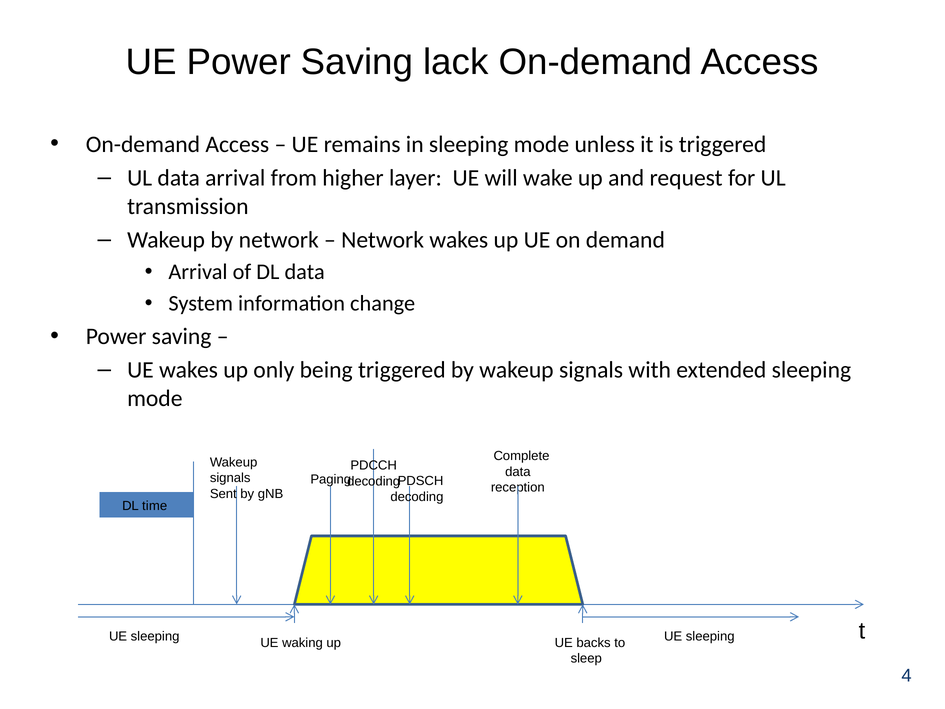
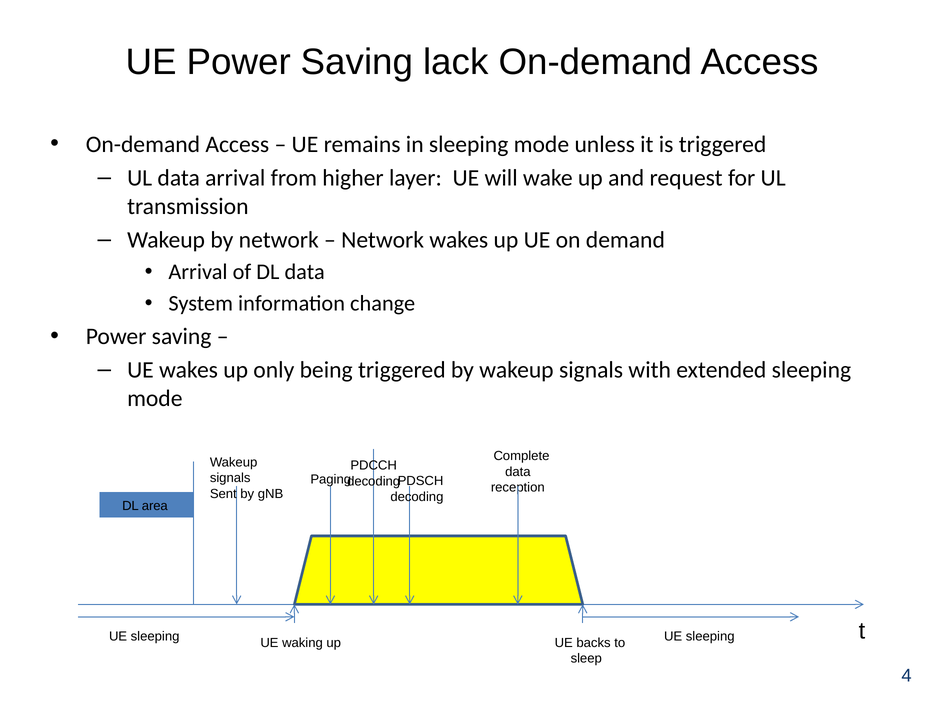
time: time -> area
